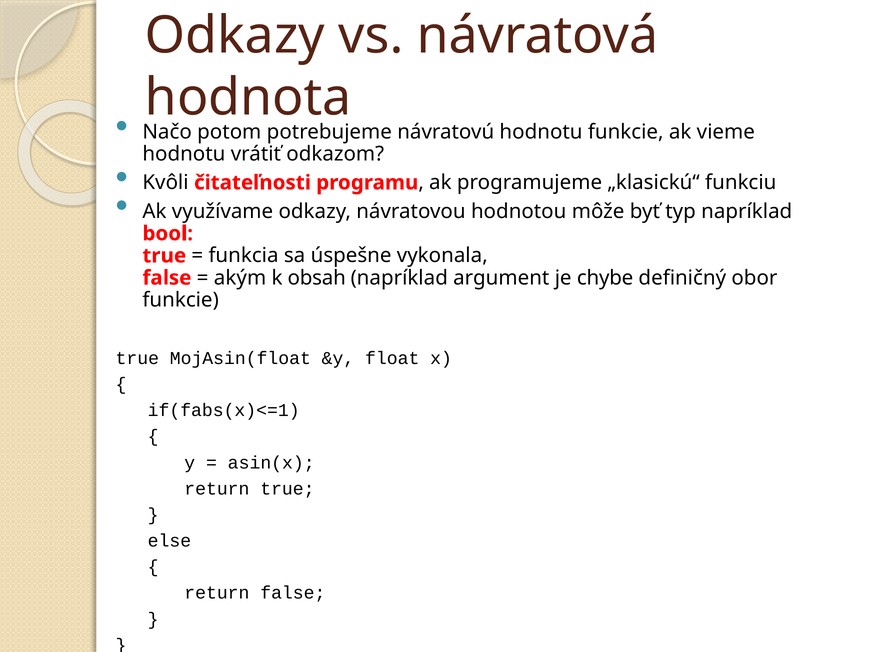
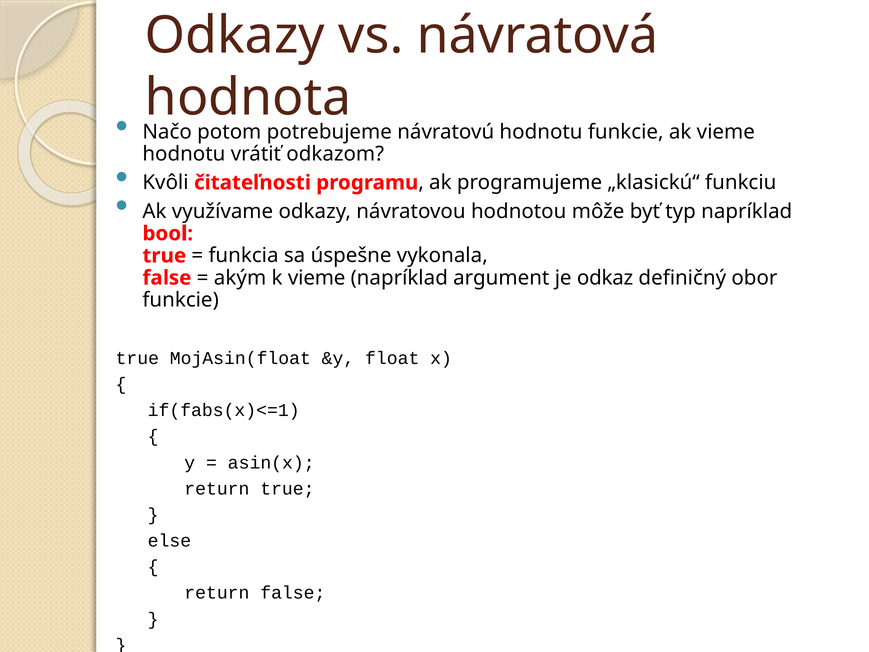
k obsah: obsah -> vieme
chybe: chybe -> odkaz
